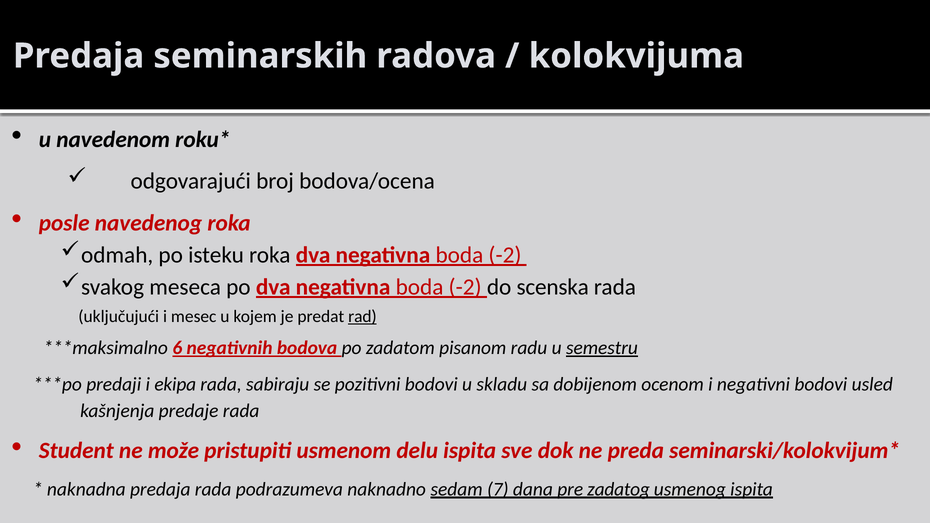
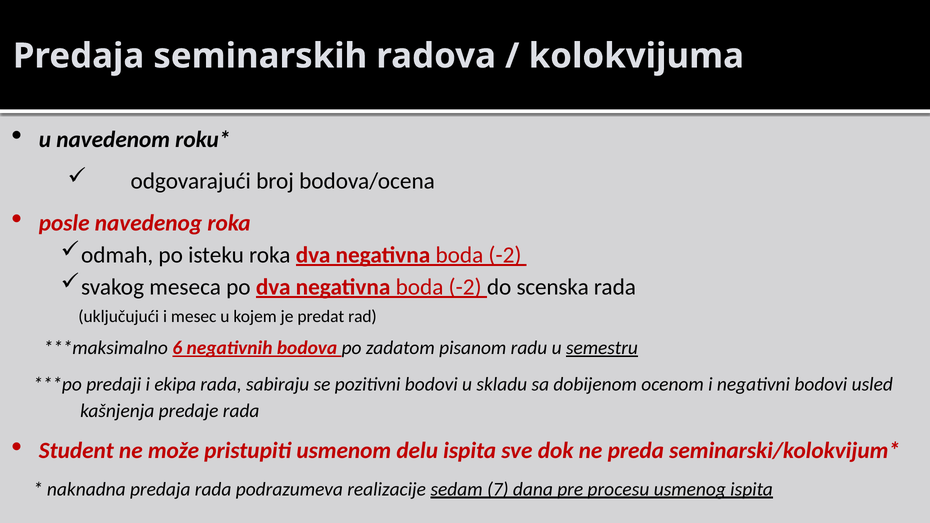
rad underline: present -> none
naknadno: naknadno -> realizacije
zadatog: zadatog -> procesu
